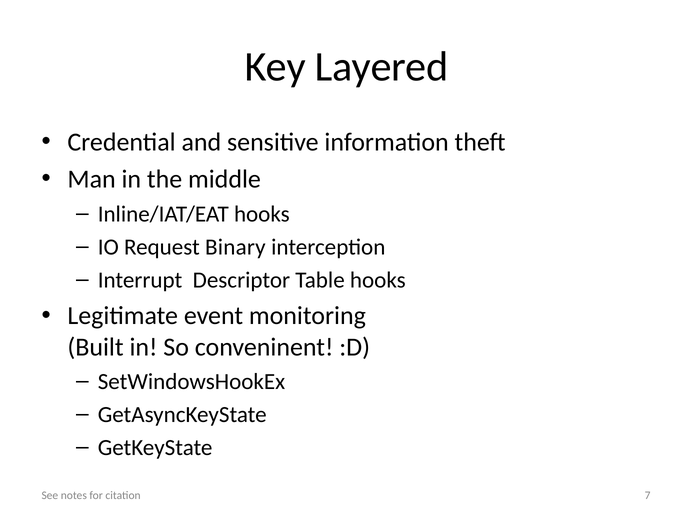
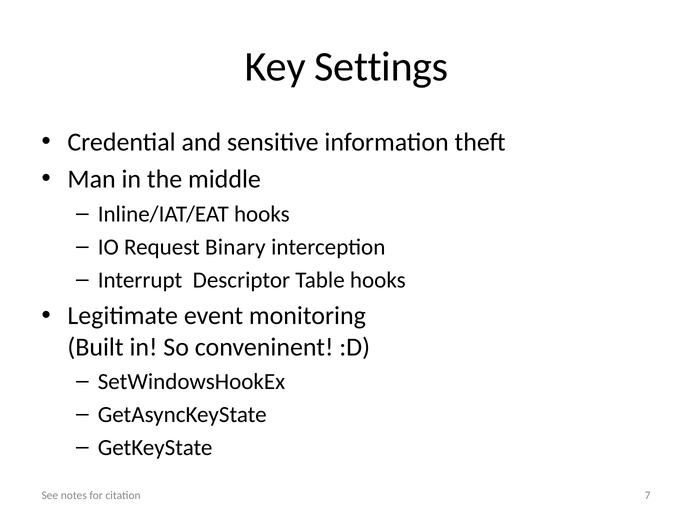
Layered: Layered -> Settings
